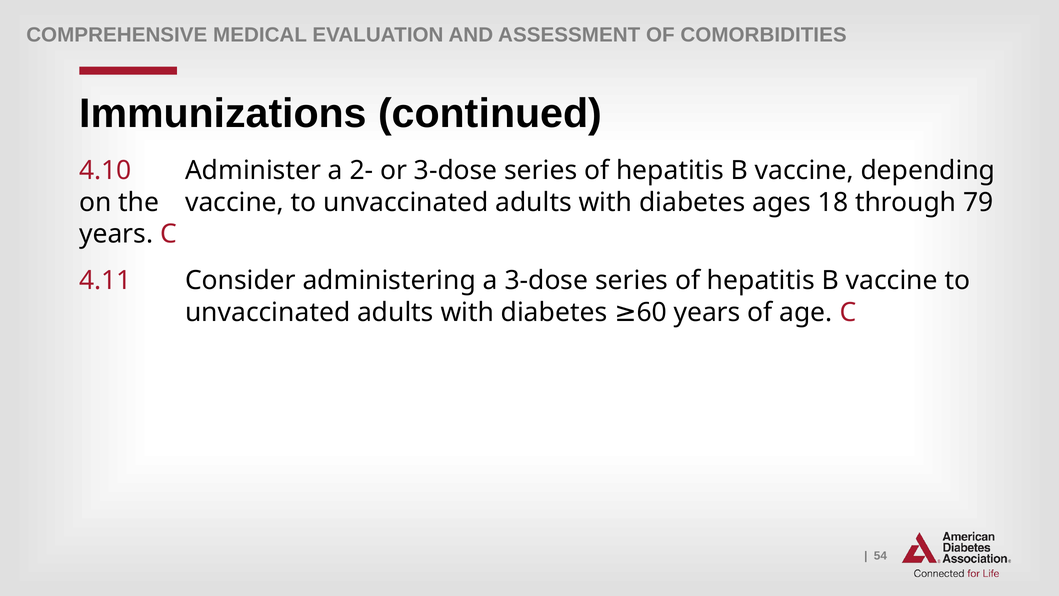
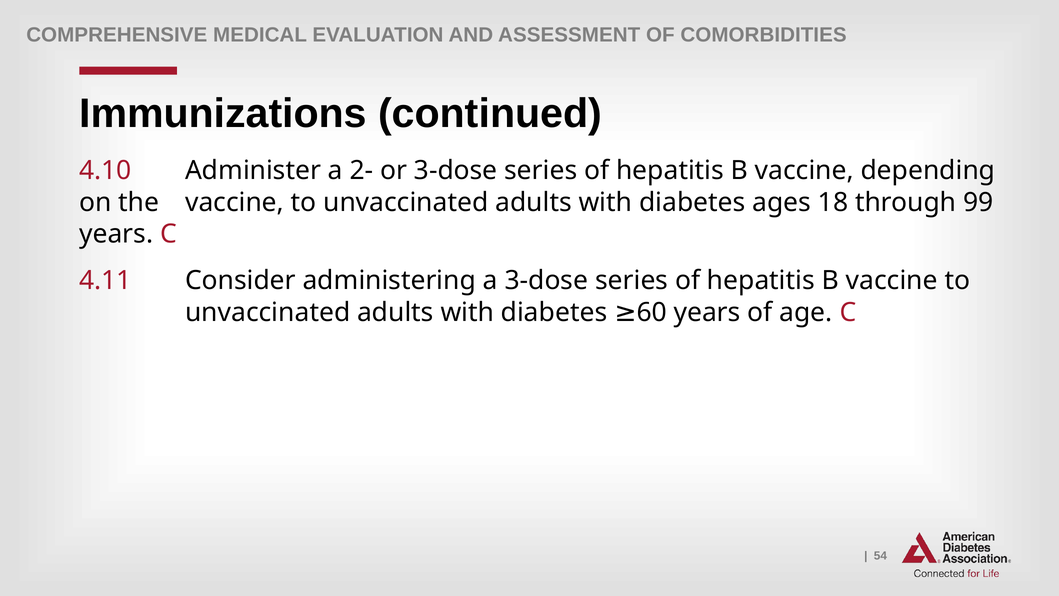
79: 79 -> 99
